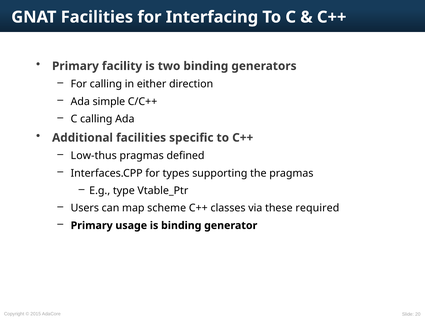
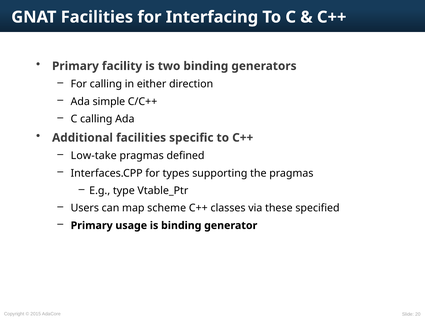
Low-thus: Low-thus -> Low-take
required: required -> specified
